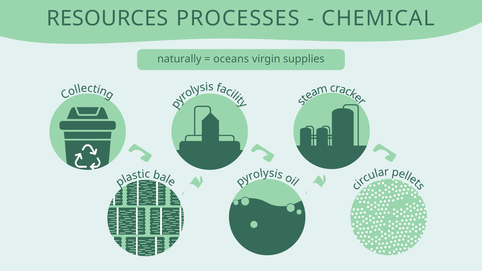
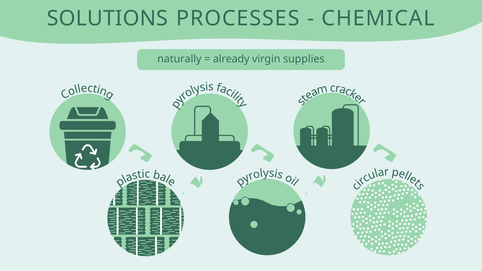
RESOURCES: RESOURCES -> SOLUTIONS
oceans: oceans -> already
